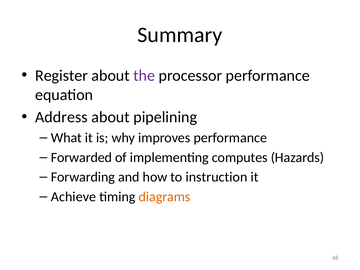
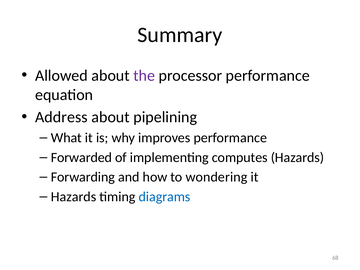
Register: Register -> Allowed
instruction: instruction -> wondering
Achieve at (74, 197): Achieve -> Hazards
diagrams colour: orange -> blue
